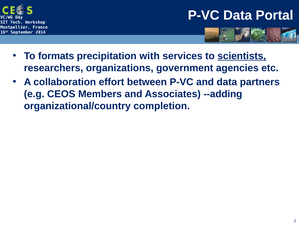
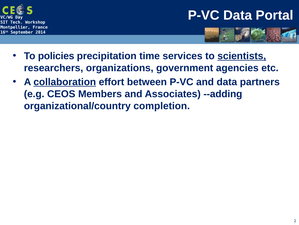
formats: formats -> policies
with: with -> time
collaboration underline: none -> present
